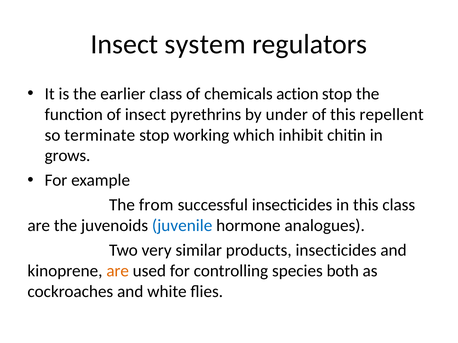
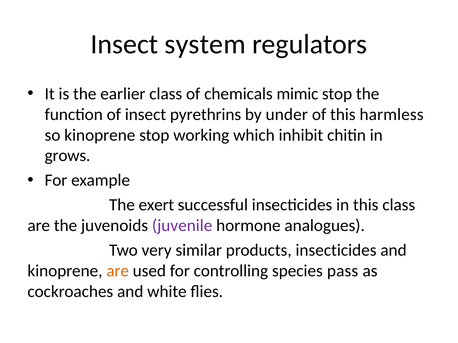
action: action -> mimic
repellent: repellent -> harmless
so terminate: terminate -> kinoprene
from: from -> exert
juvenile colour: blue -> purple
both: both -> pass
